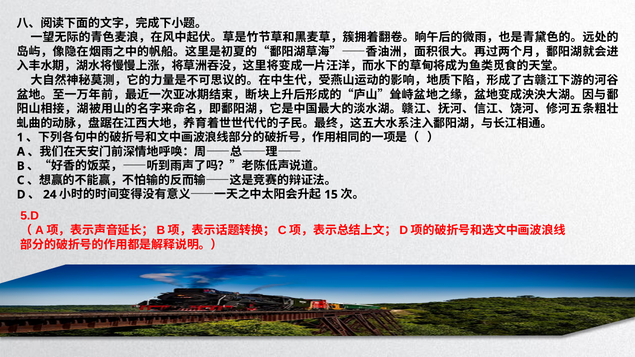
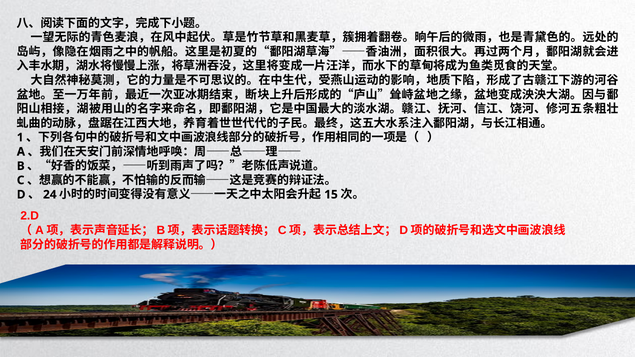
5.D: 5.D -> 2.D
